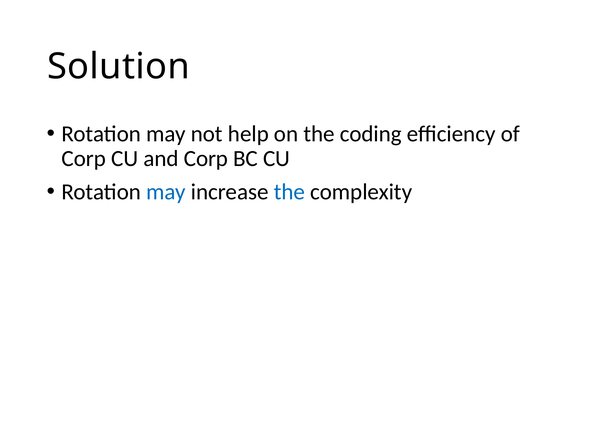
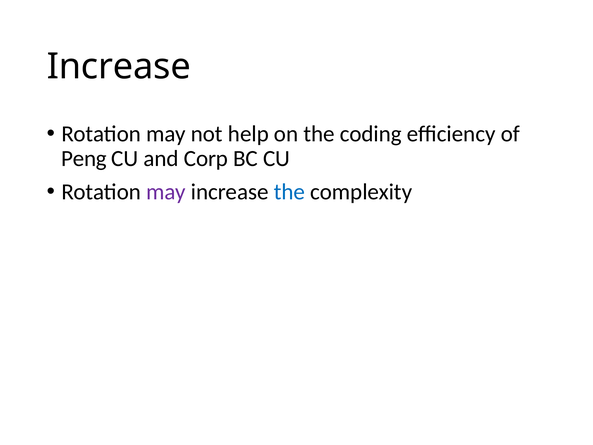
Solution at (118, 66): Solution -> Increase
Corp at (84, 159): Corp -> Peng
may at (166, 192) colour: blue -> purple
